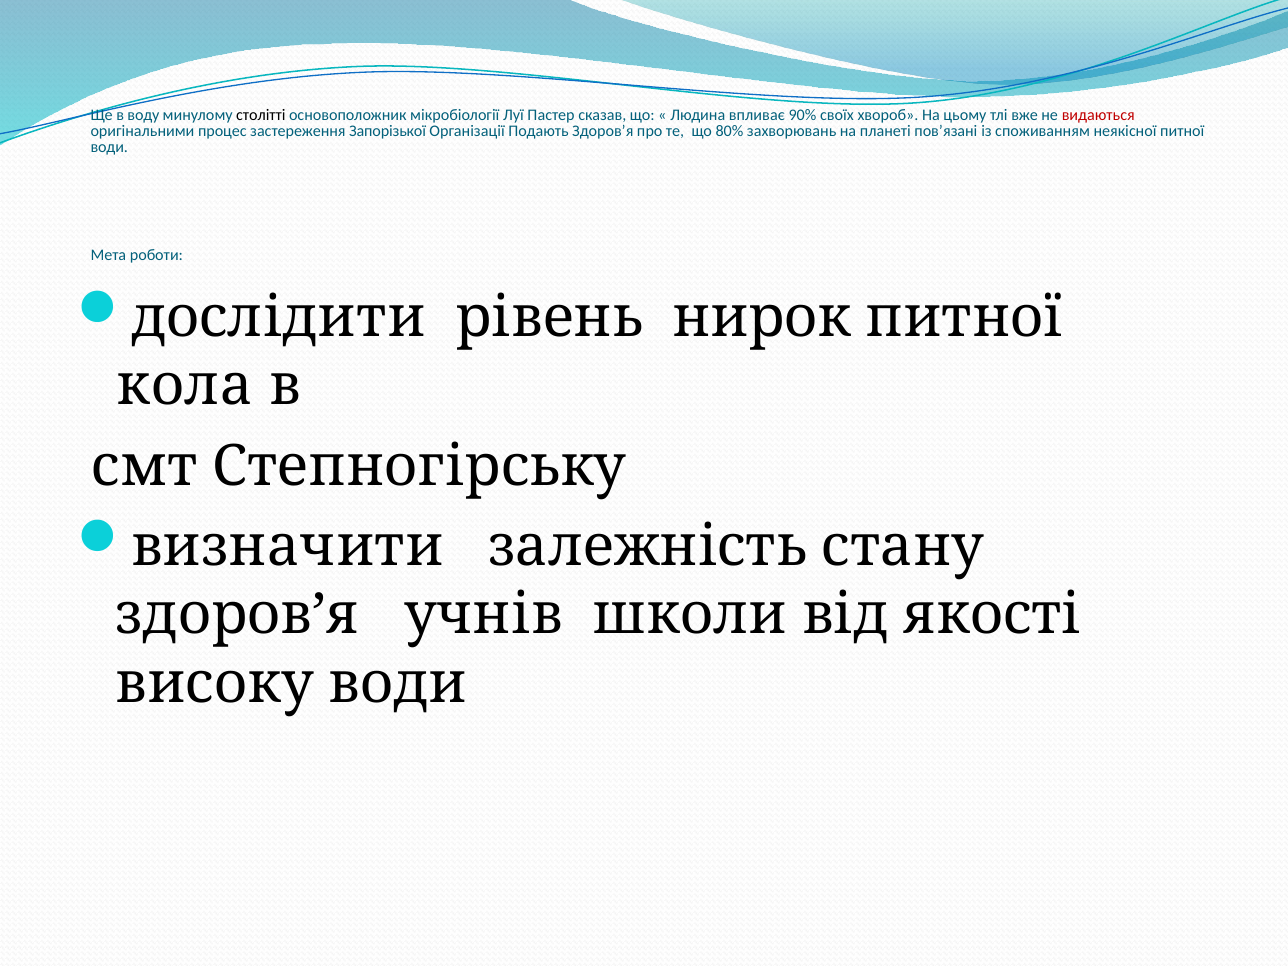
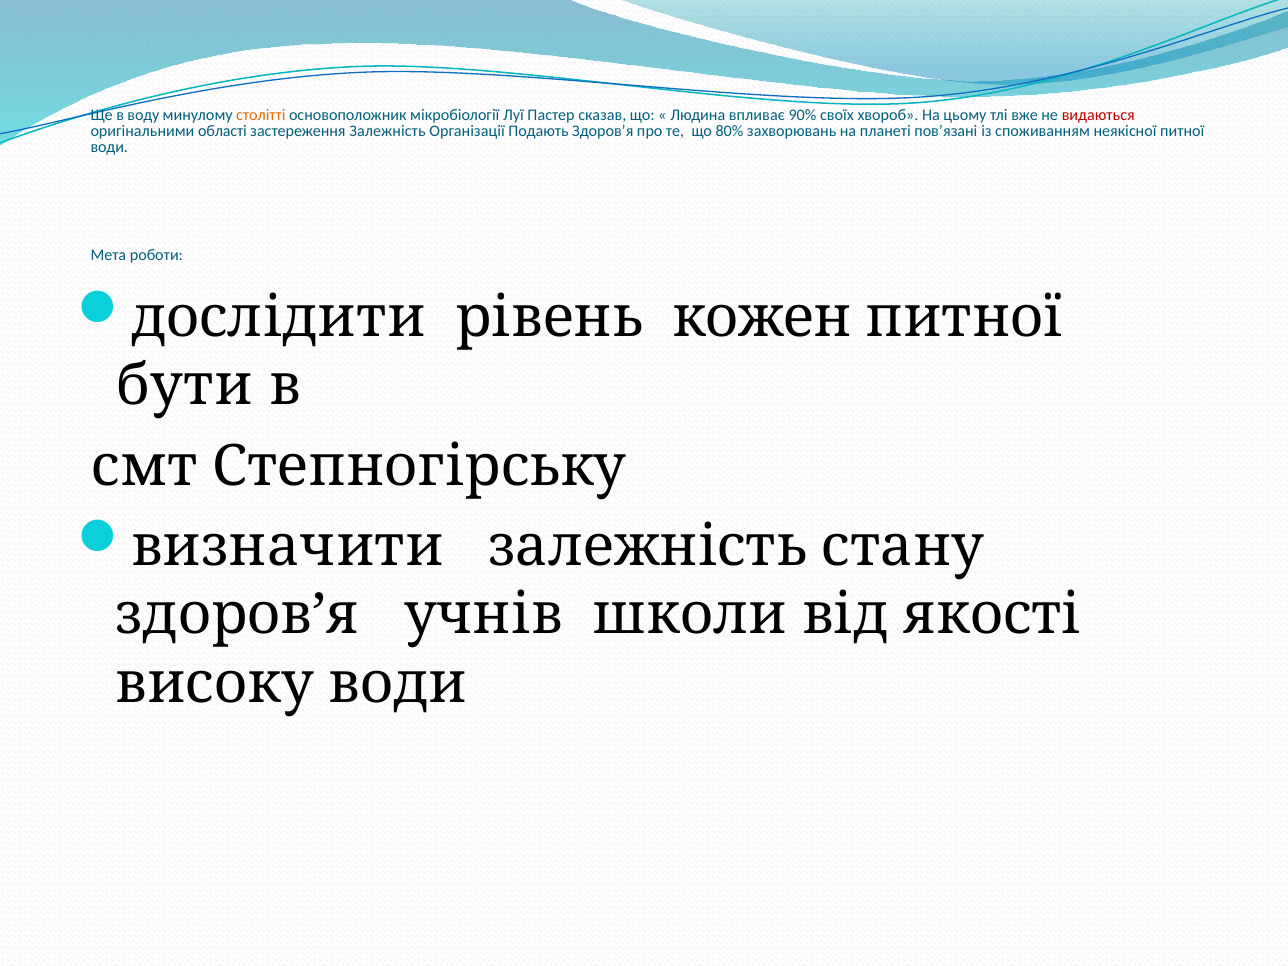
столітті colour: black -> orange
процес: процес -> області
застереження Запорізької: Запорізької -> Залежність
нирок: нирок -> кожен
кола: кола -> бути
